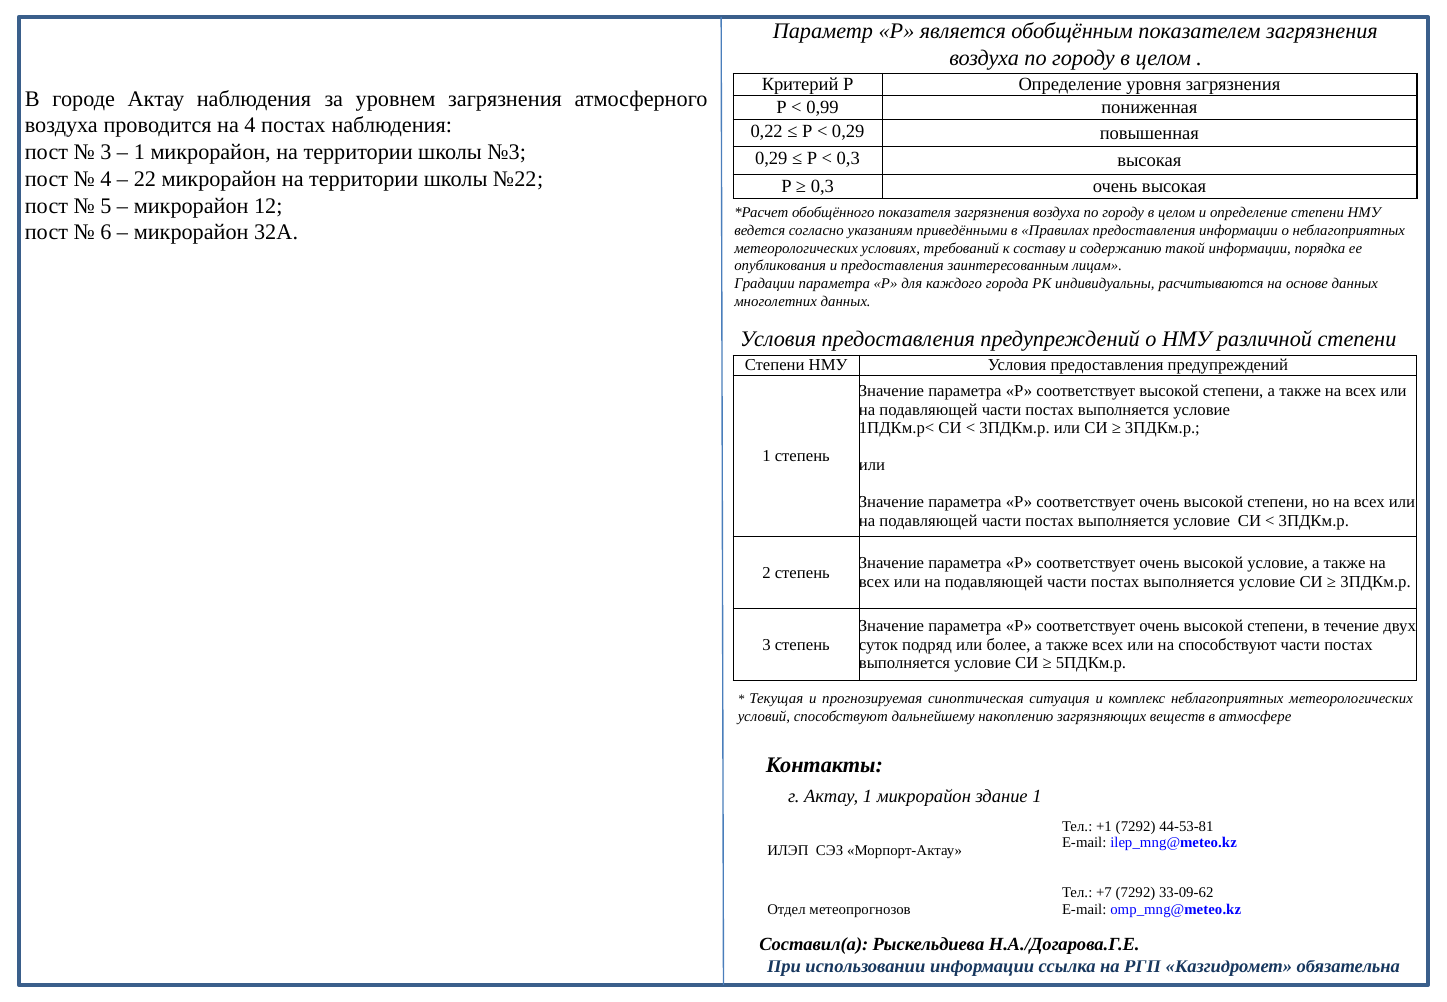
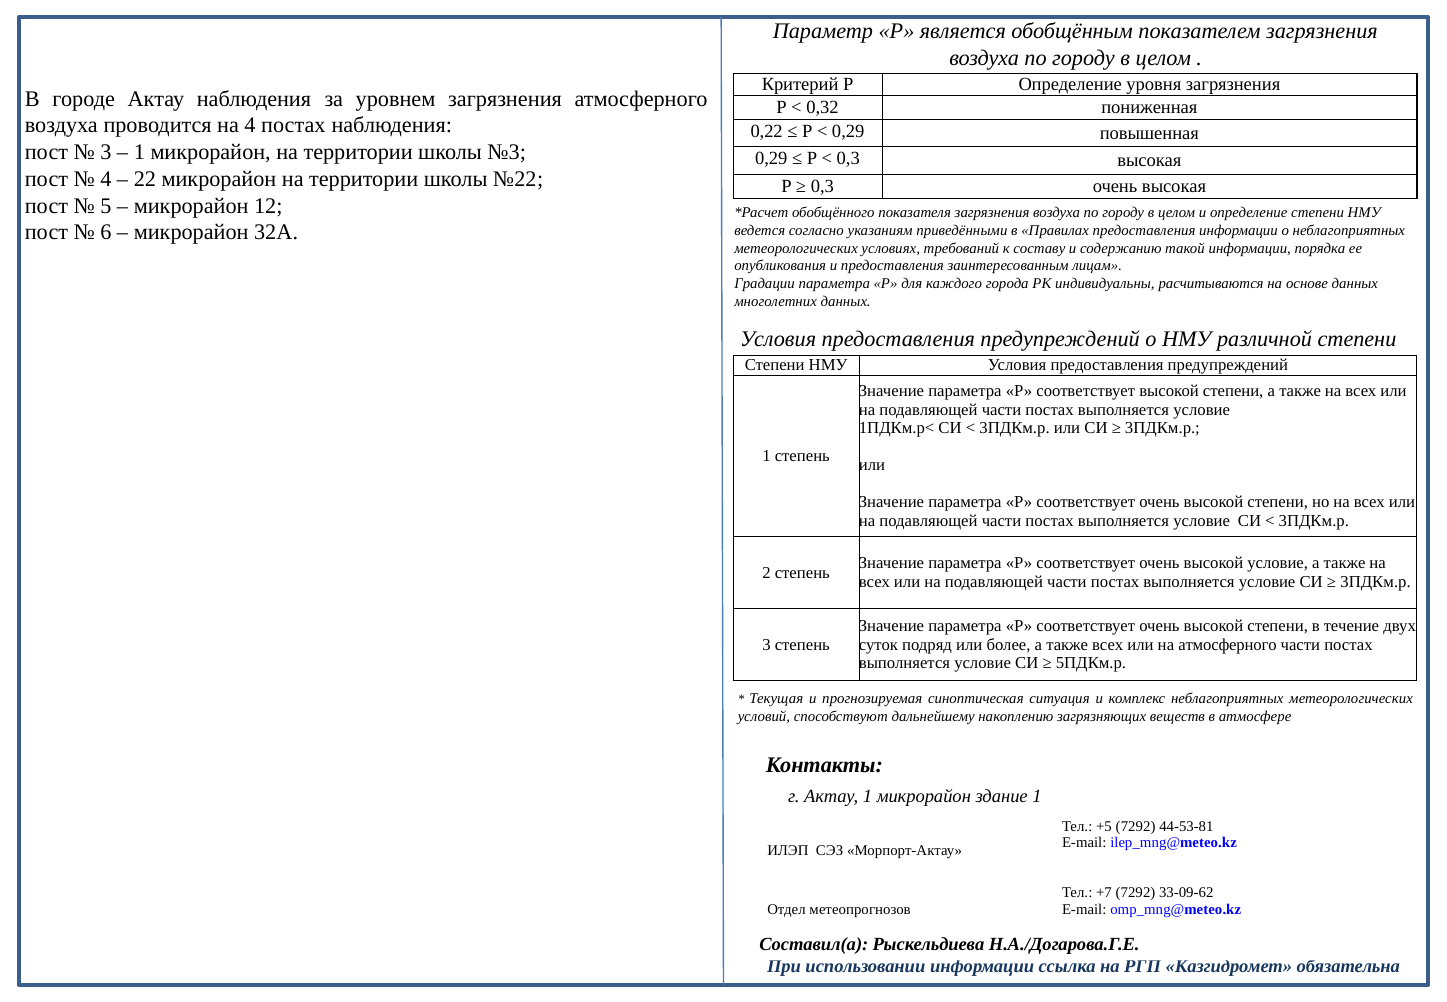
0,99: 0,99 -> 0,32
на способствуют: способствуют -> атмосферного
+1: +1 -> +5
